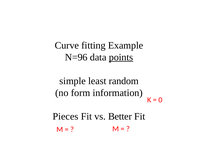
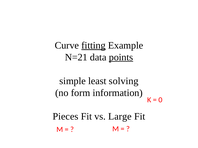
fitting underline: none -> present
N=96: N=96 -> N=21
random: random -> solving
Better: Better -> Large
